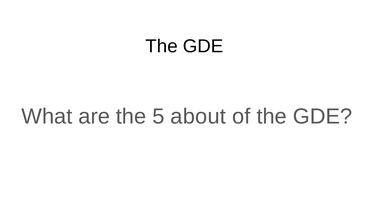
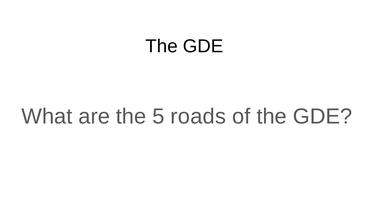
about: about -> roads
